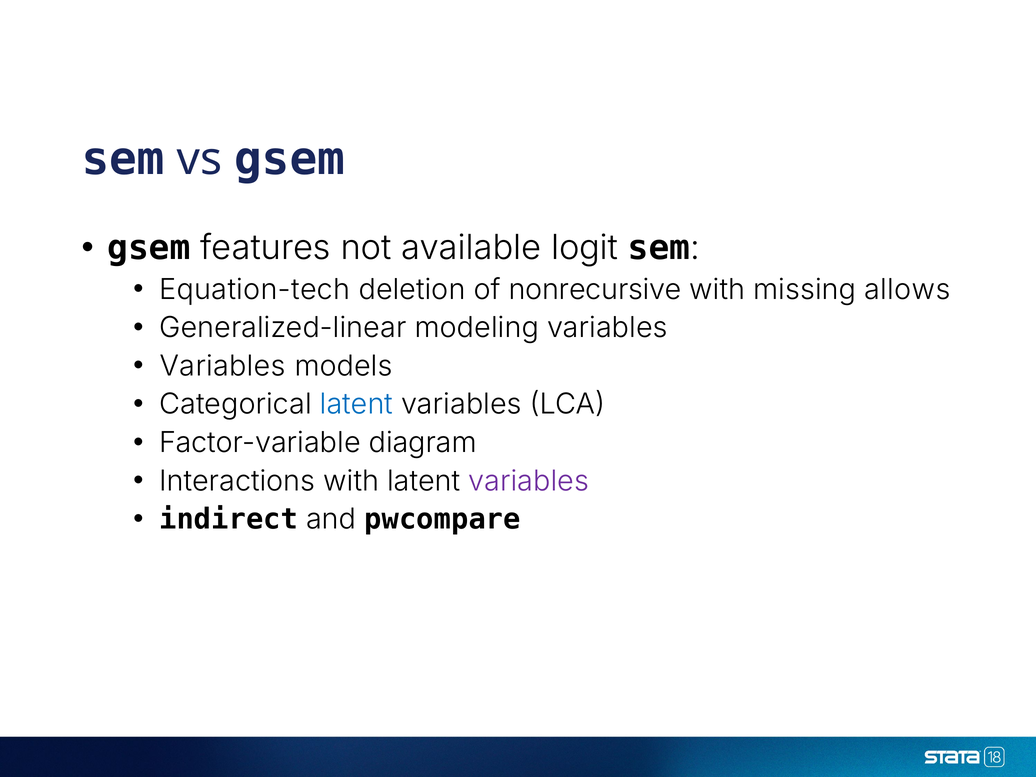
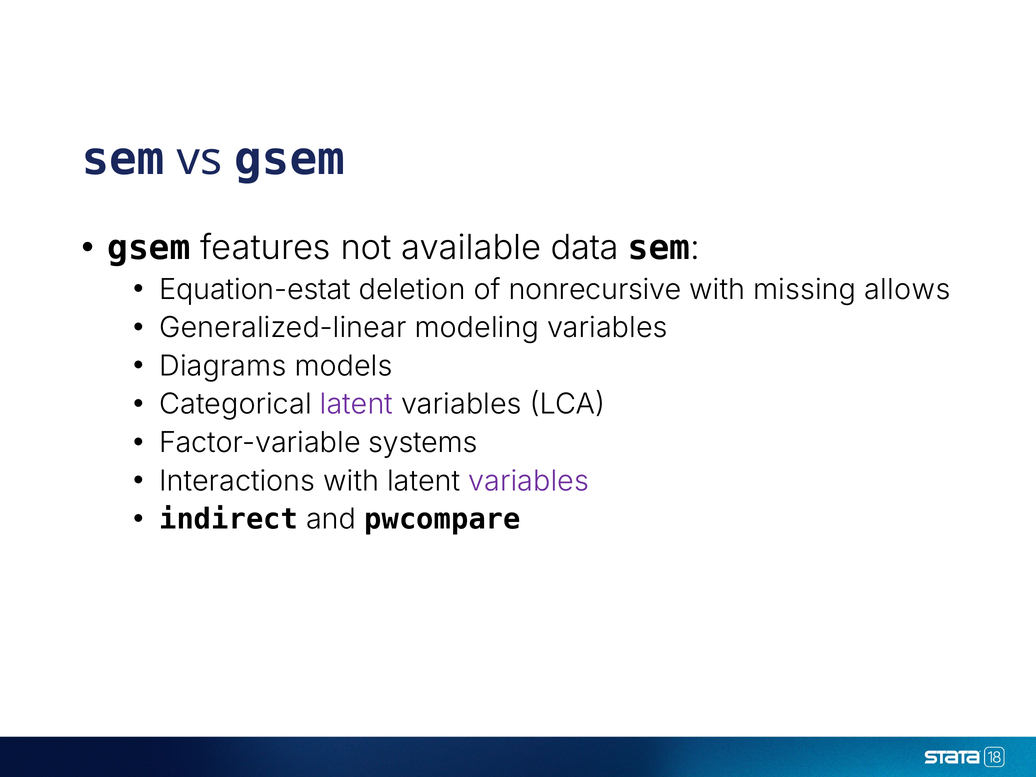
logit: logit -> data
Equation-tech: Equation-tech -> Equation-estat
Variables at (223, 366): Variables -> Diagrams
latent at (356, 404) colour: blue -> purple
diagram: diagram -> systems
